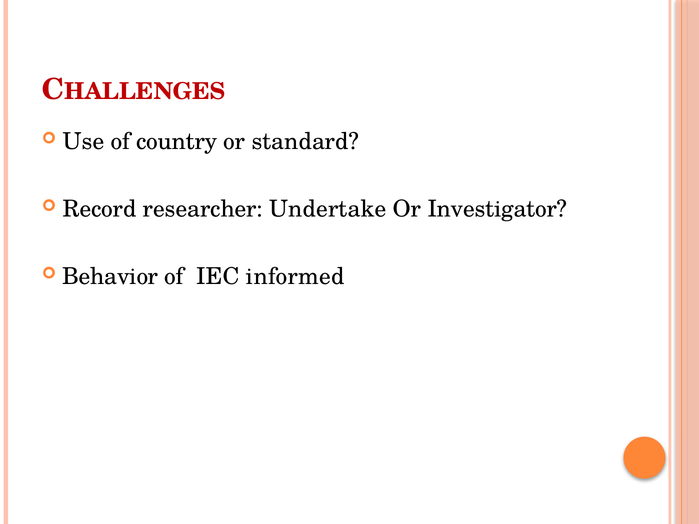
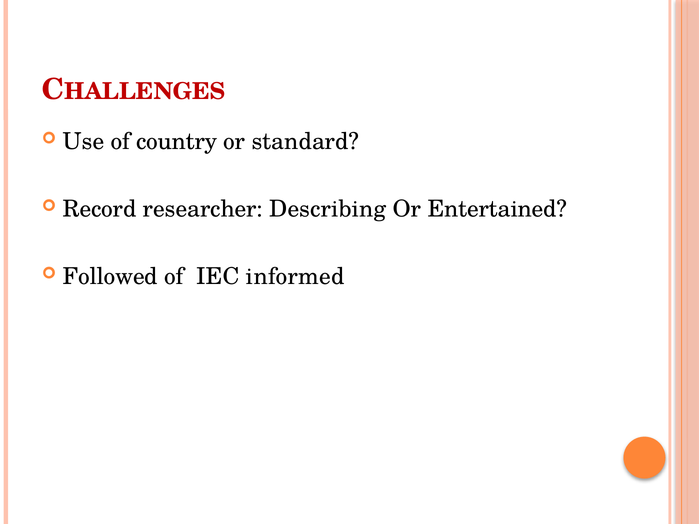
Undertake: Undertake -> Describing
Investigator: Investigator -> Entertained
Behavior: Behavior -> Followed
